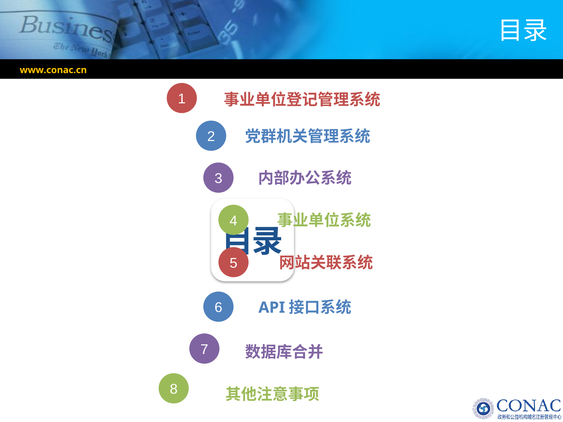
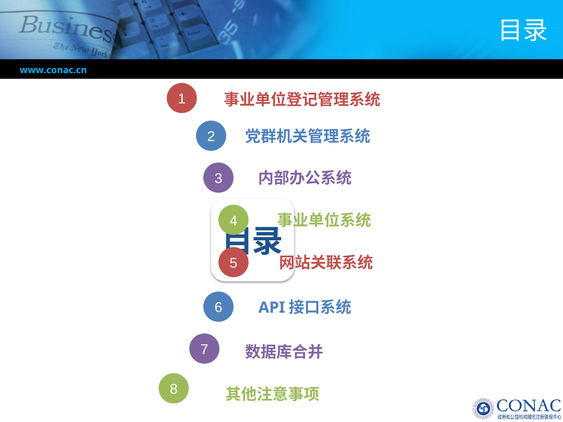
www.conac.cn colour: yellow -> light blue
